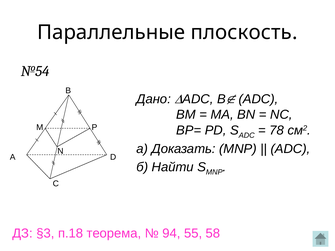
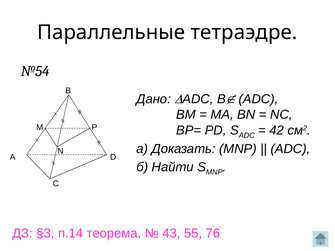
плоскость: плоскость -> тетраэдре
78: 78 -> 42
п.18: п.18 -> п.14
94: 94 -> 43
58: 58 -> 76
